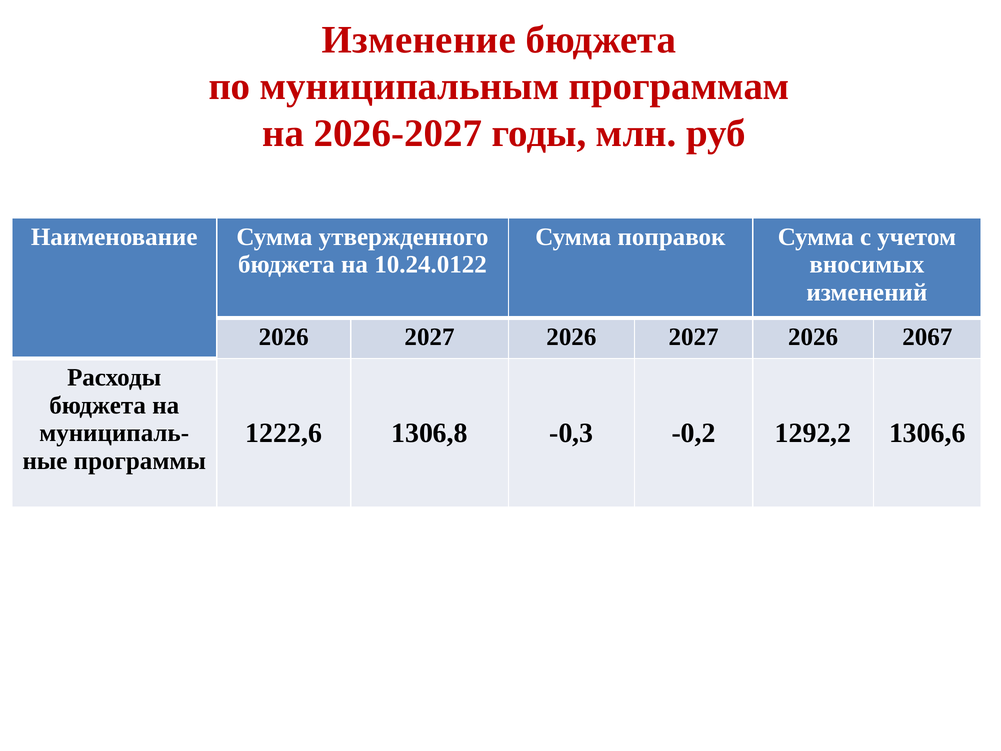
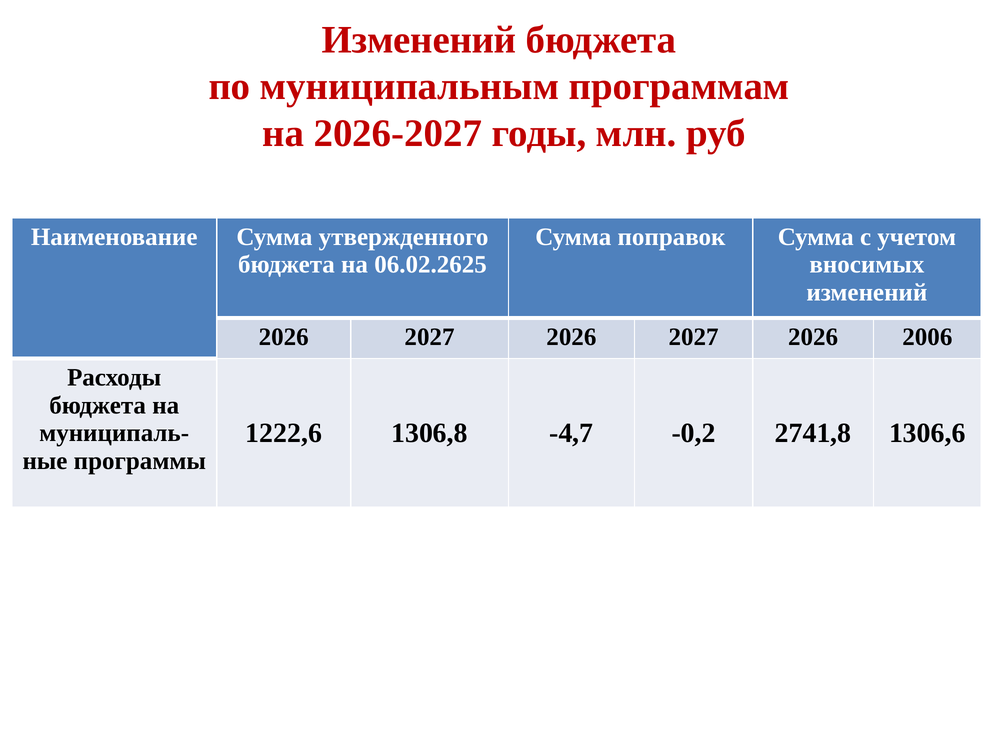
Изменение at (419, 40): Изменение -> Изменений
10.24.0122: 10.24.0122 -> 06.02.2625
2067: 2067 -> 2006
-0,3: -0,3 -> -4,7
1292,2: 1292,2 -> 2741,8
